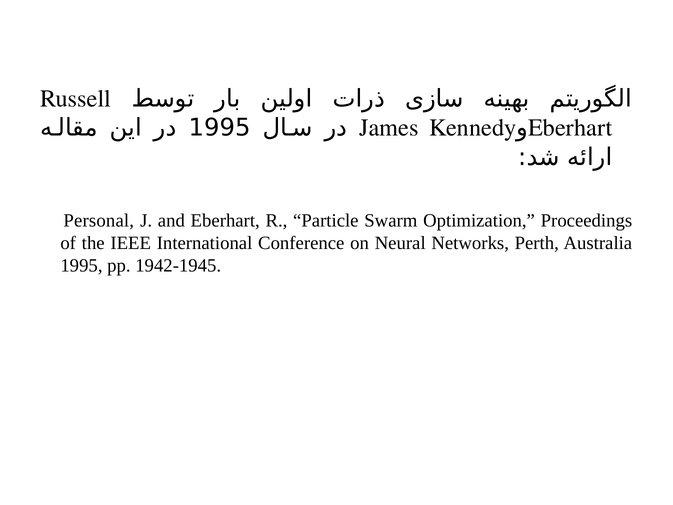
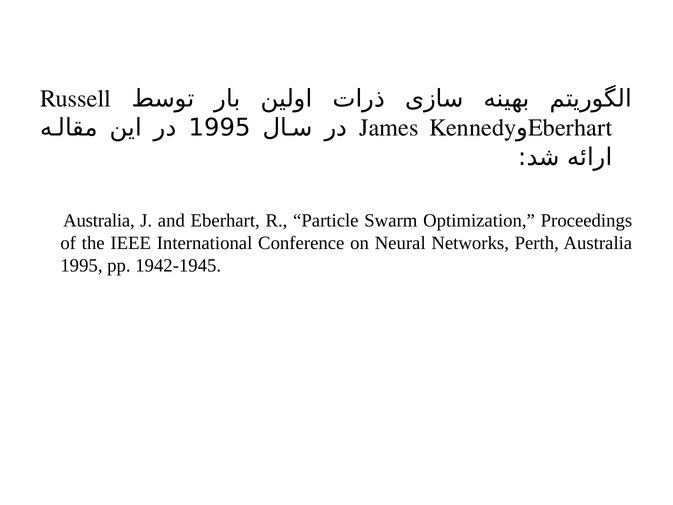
Personal at (99, 220): Personal -> Australia
